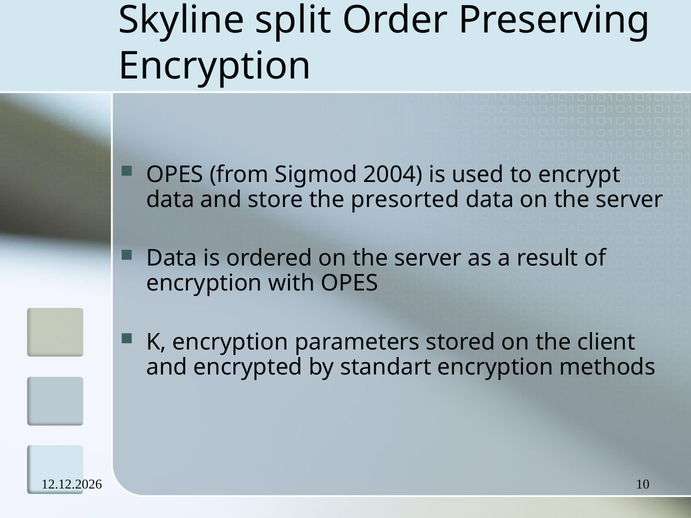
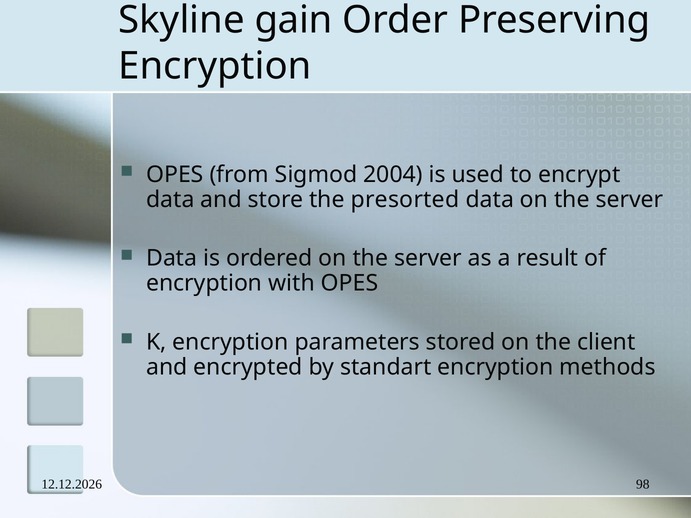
split: split -> gain
10: 10 -> 98
